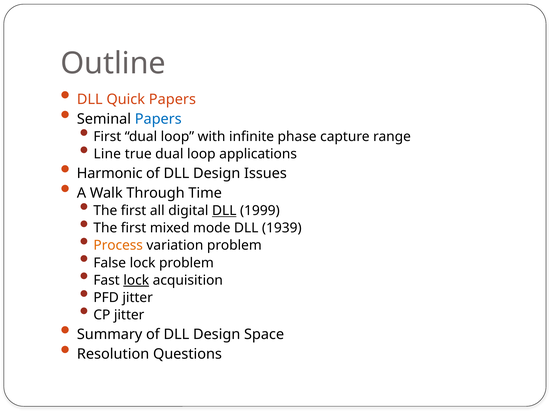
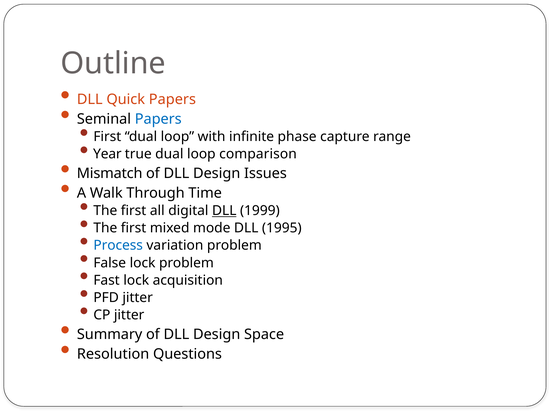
Line: Line -> Year
applications: applications -> comparison
Harmonic: Harmonic -> Mismatch
1939: 1939 -> 1995
Process colour: orange -> blue
lock at (136, 281) underline: present -> none
